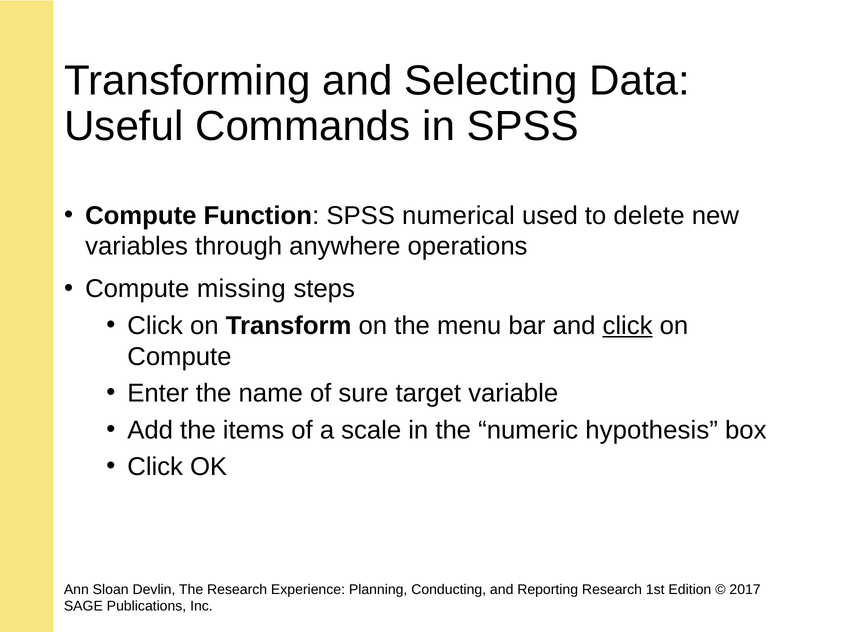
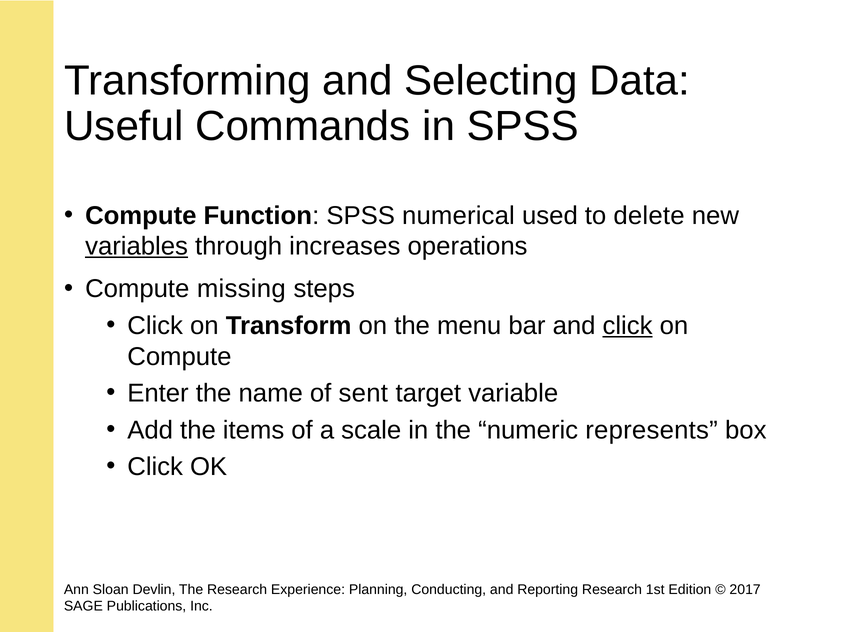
variables underline: none -> present
anywhere: anywhere -> increases
sure: sure -> sent
hypothesis: hypothesis -> represents
